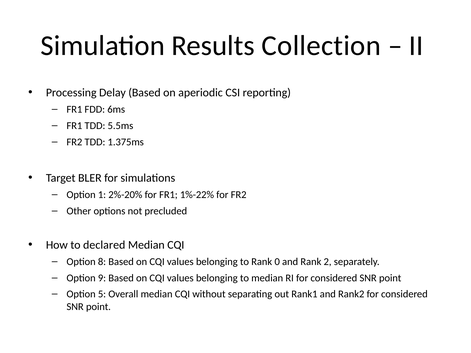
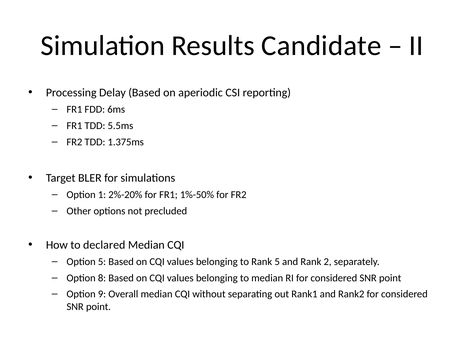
Collection: Collection -> Candidate
1%-22%: 1%-22% -> 1%-50%
Option 8: 8 -> 5
Rank 0: 0 -> 5
9: 9 -> 8
5: 5 -> 9
